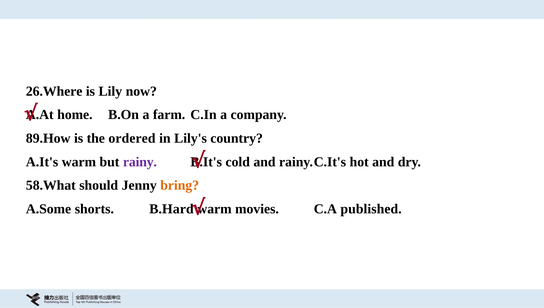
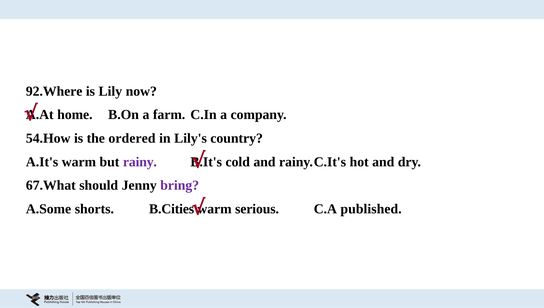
26.Where: 26.Where -> 92.Where
89.How: 89.How -> 54.How
58.What: 58.What -> 67.What
bring colour: orange -> purple
B.Hard: B.Hard -> B.Cities
movies: movies -> serious
